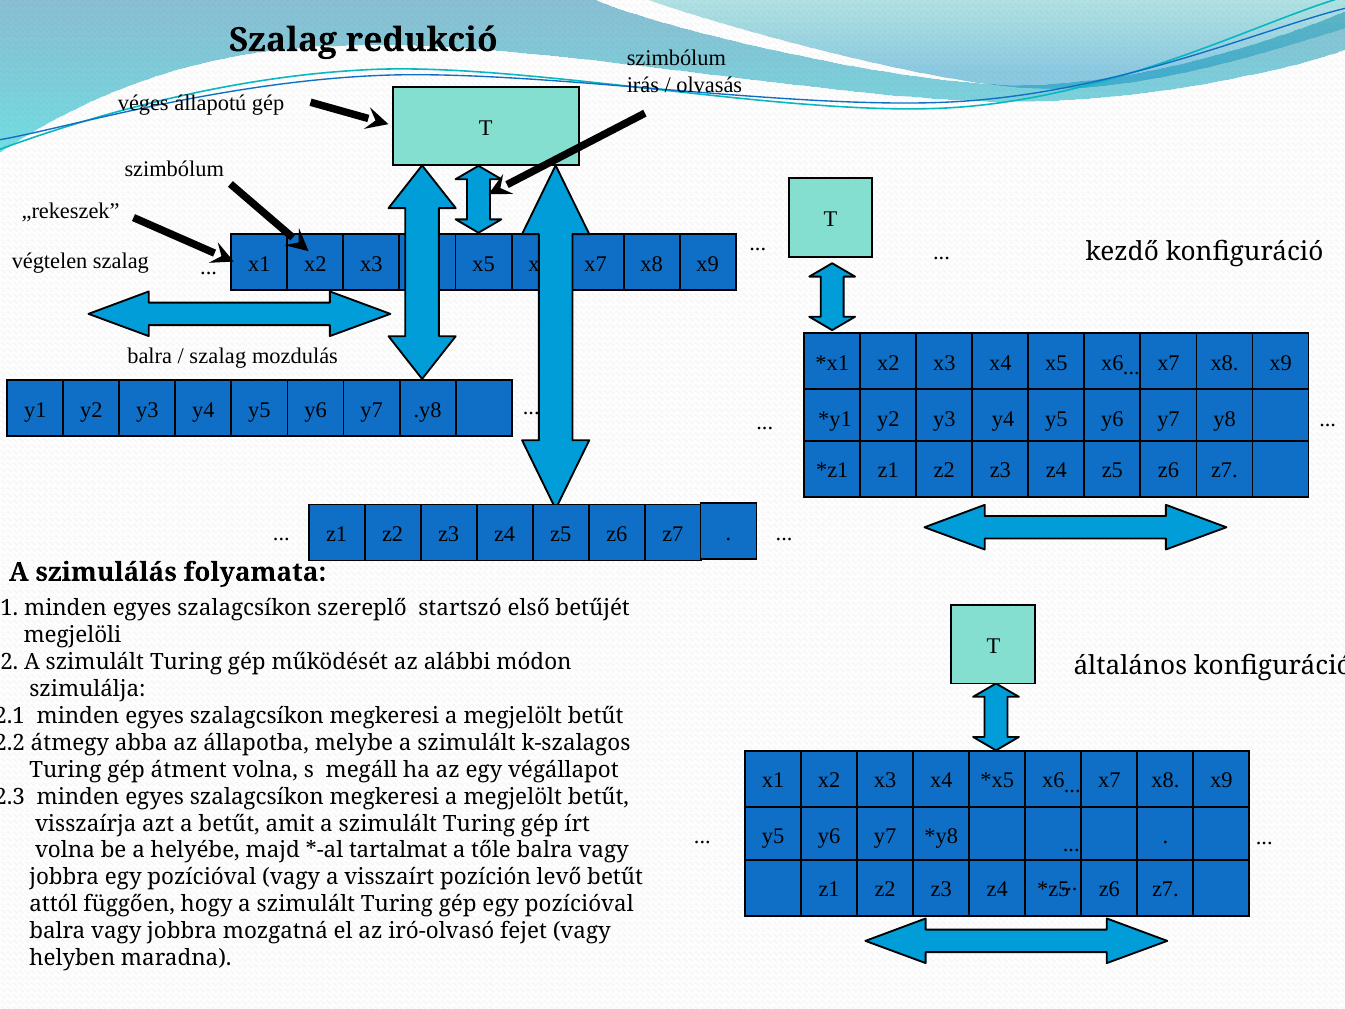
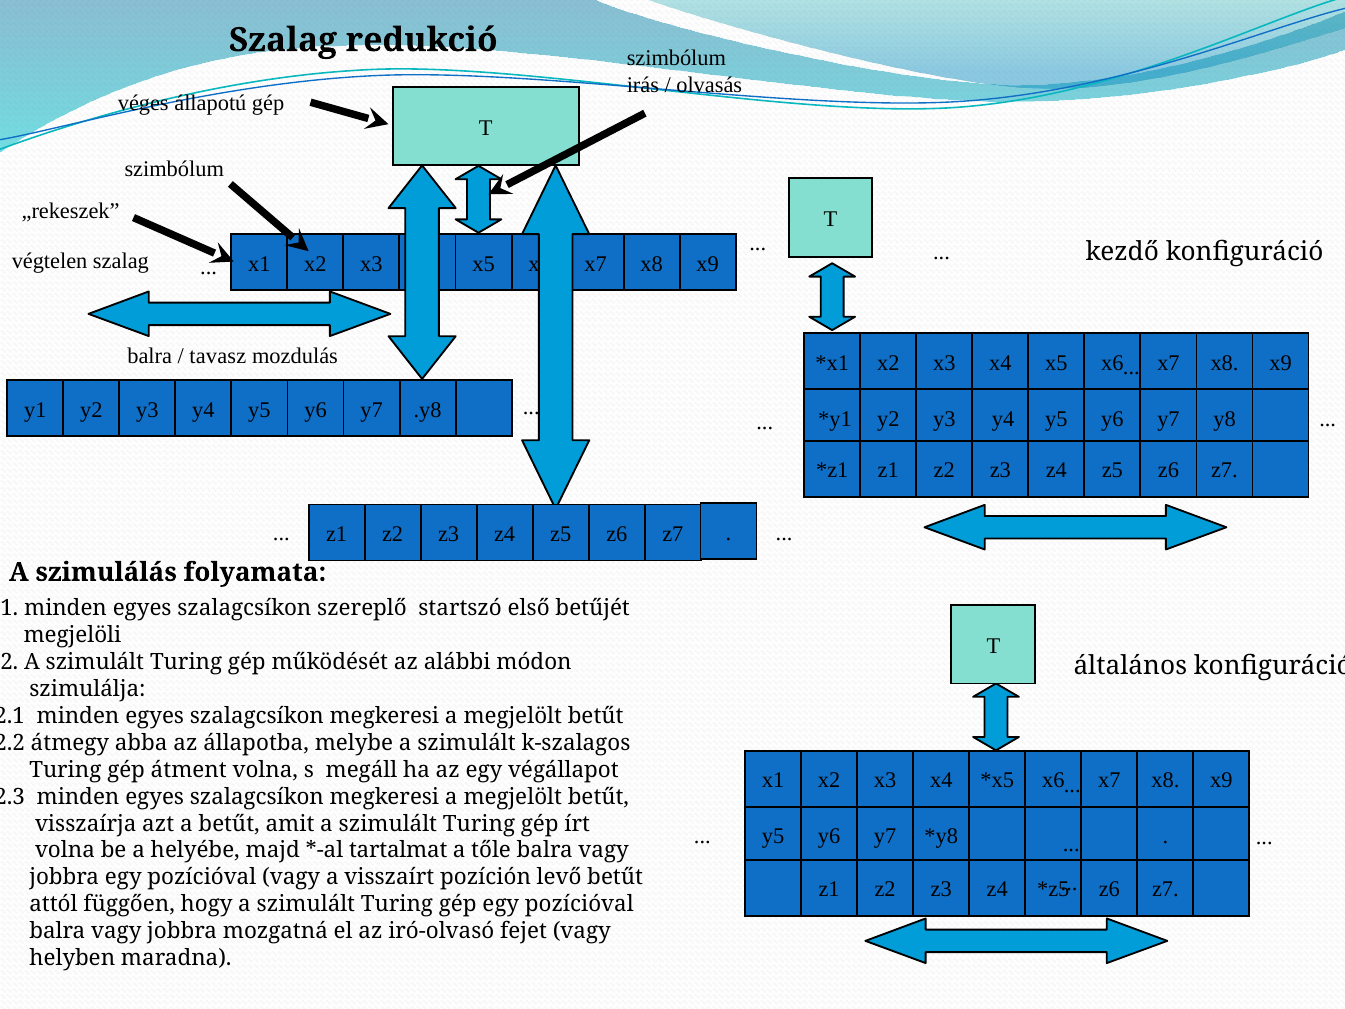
szalag at (218, 356): szalag -> tavasz
